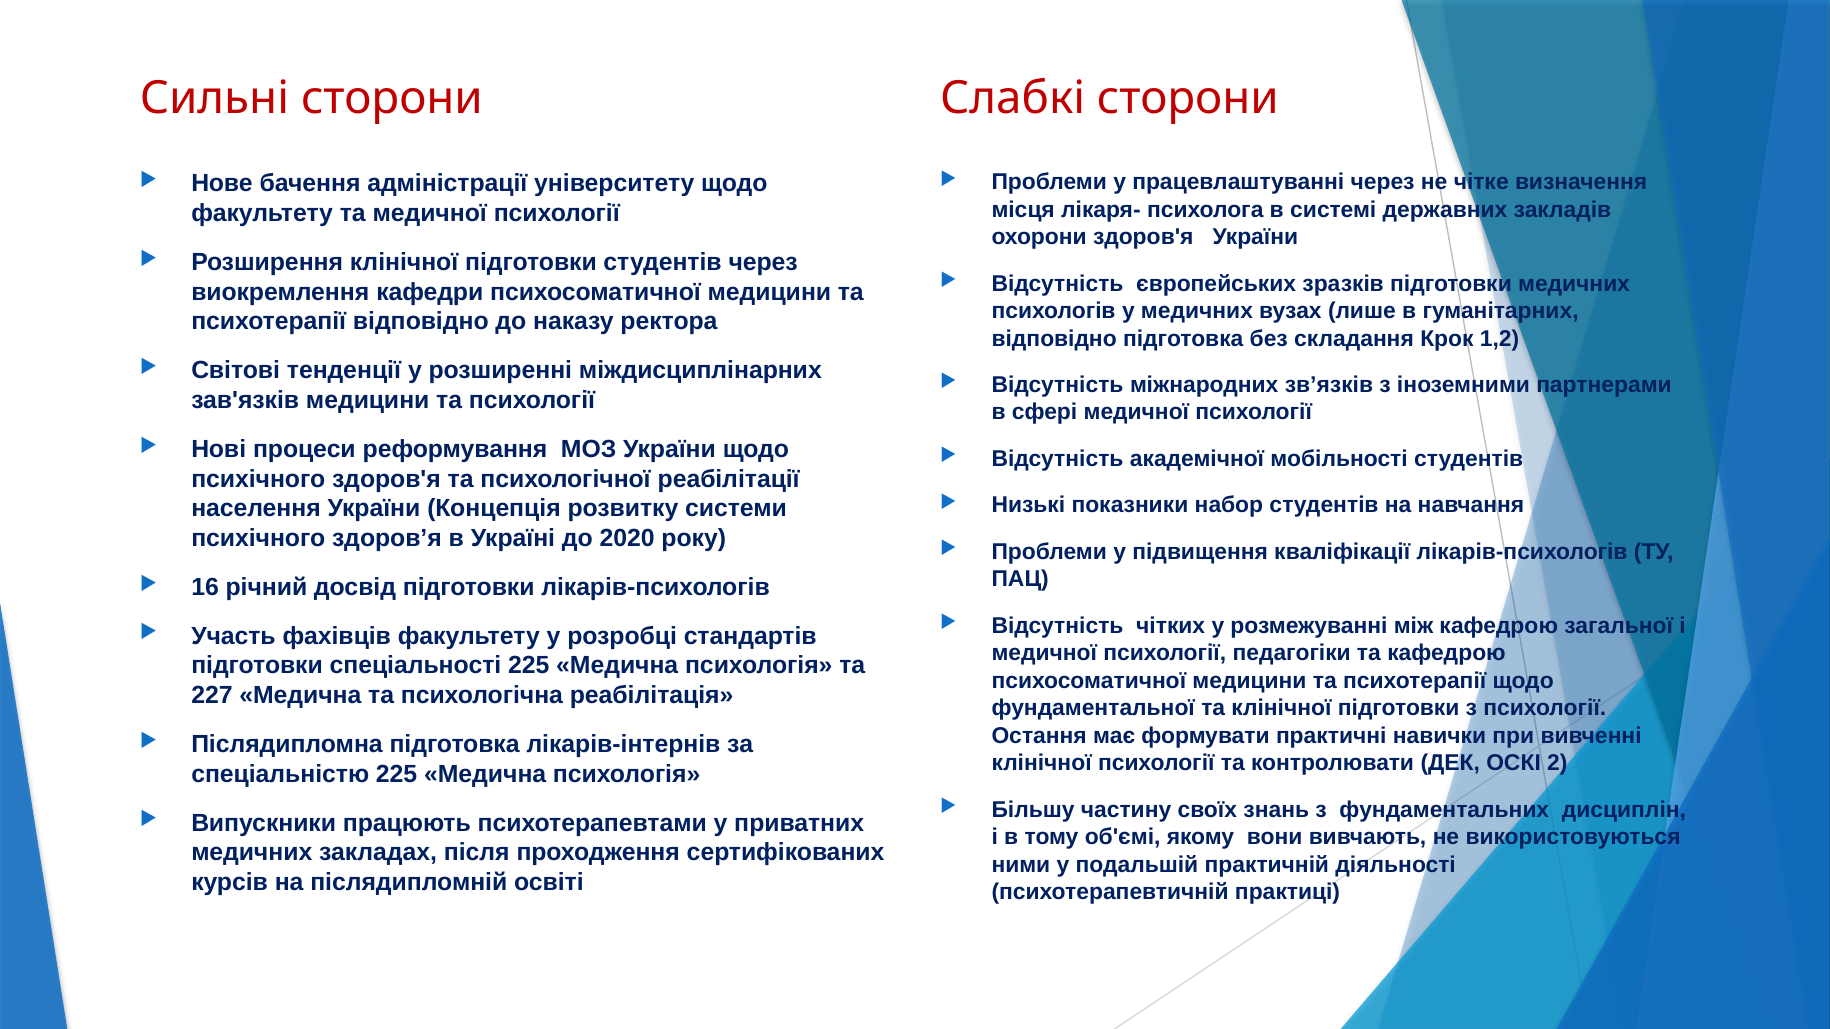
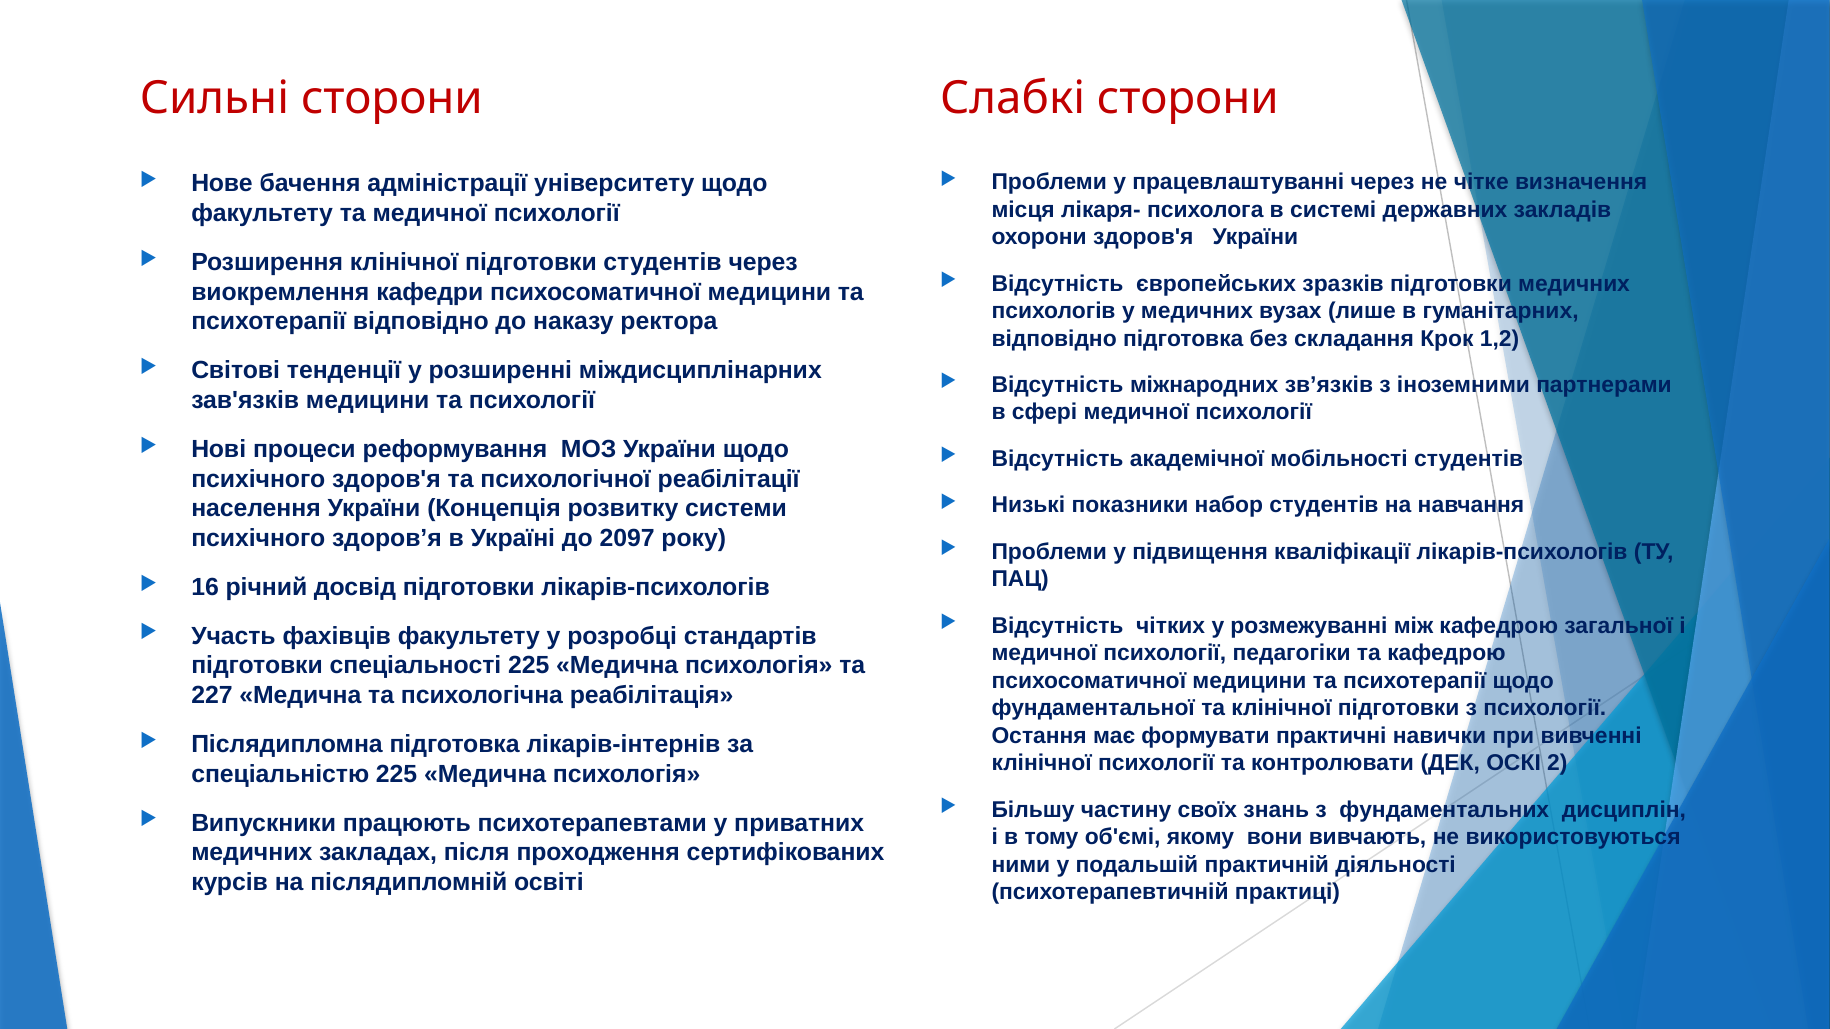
2020: 2020 -> 2097
